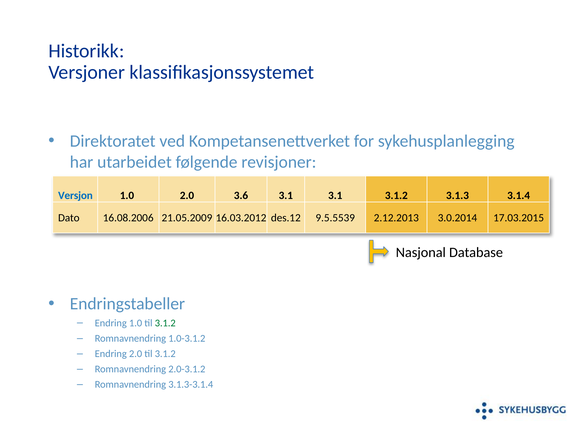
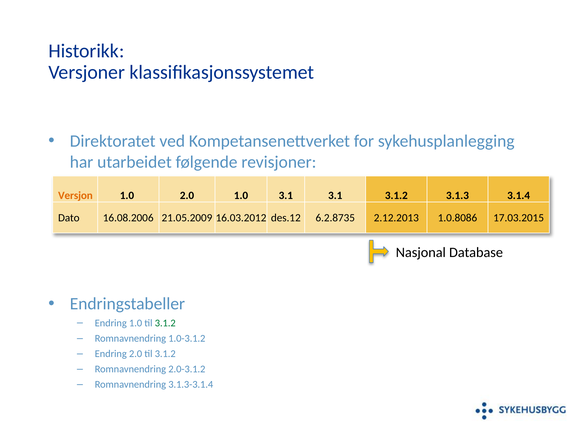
Versjon colour: blue -> orange
2.0 3.6: 3.6 -> 1.0
9.5.5539: 9.5.5539 -> 6.2.8735
3.0.2014: 3.0.2014 -> 1.0.8086
